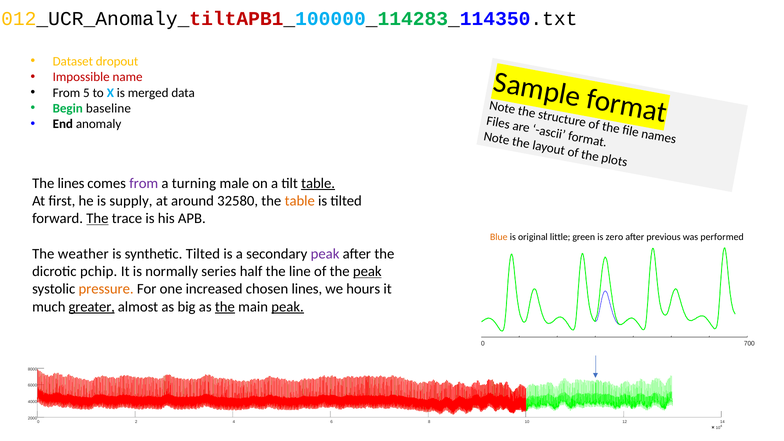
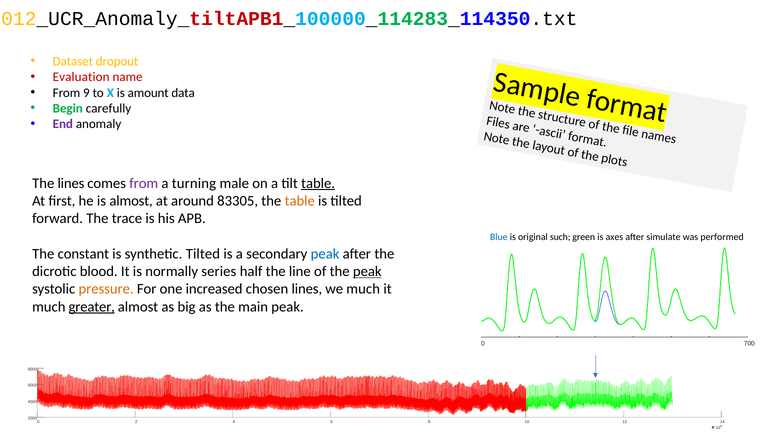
Impossible: Impossible -> Evaluation
5: 5 -> 9
merged: merged -> amount
baseline: baseline -> carefully
End colour: black -> purple
is supply: supply -> almost
32580: 32580 -> 83305
The at (97, 218) underline: present -> none
Blue colour: orange -> blue
little: little -> such
zero: zero -> axes
previous: previous -> simulate
weather: weather -> constant
peak at (325, 254) colour: purple -> blue
pchip: pchip -> blood
we hours: hours -> much
the at (225, 307) underline: present -> none
peak at (288, 307) underline: present -> none
